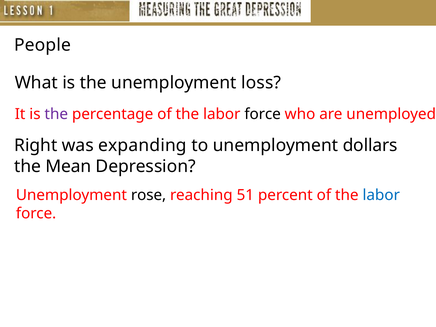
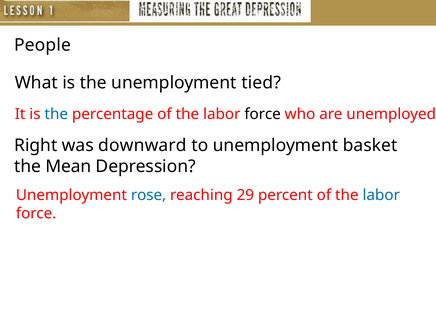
loss: loss -> tied
the at (56, 114) colour: purple -> blue
expanding: expanding -> downward
dollars: dollars -> basket
rose colour: black -> blue
51: 51 -> 29
